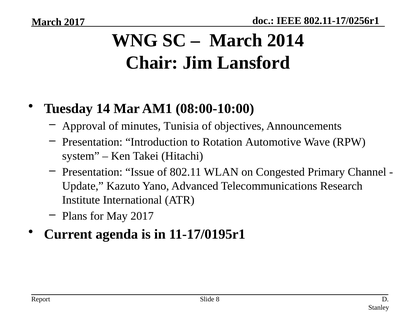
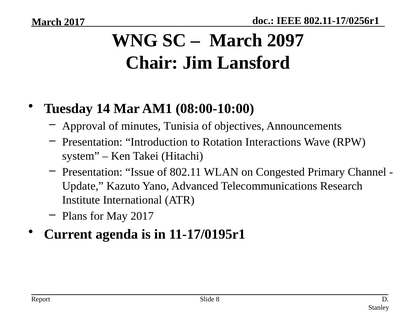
2014: 2014 -> 2097
Automotive: Automotive -> Interactions
